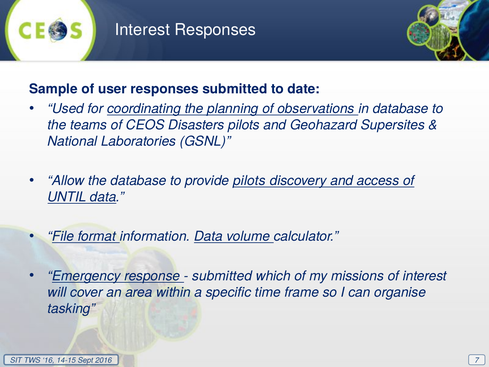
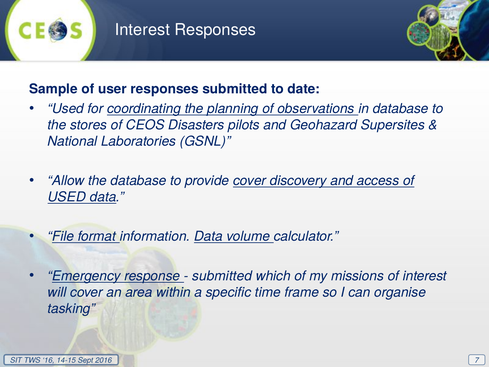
teams: teams -> stores
provide pilots: pilots -> cover
UNTIL at (67, 197): UNTIL -> USED
